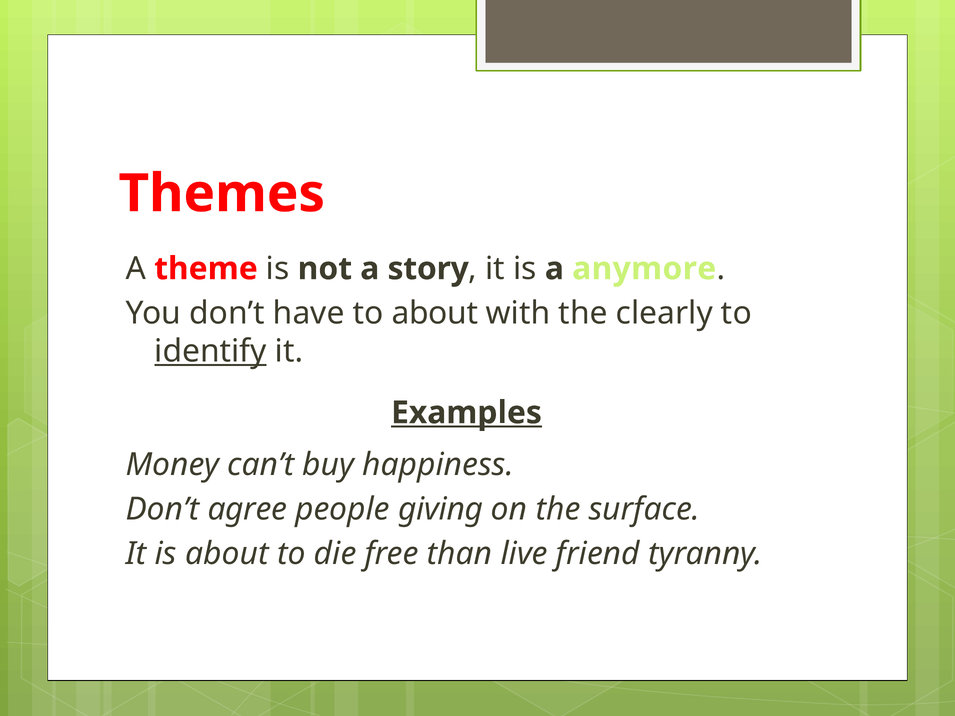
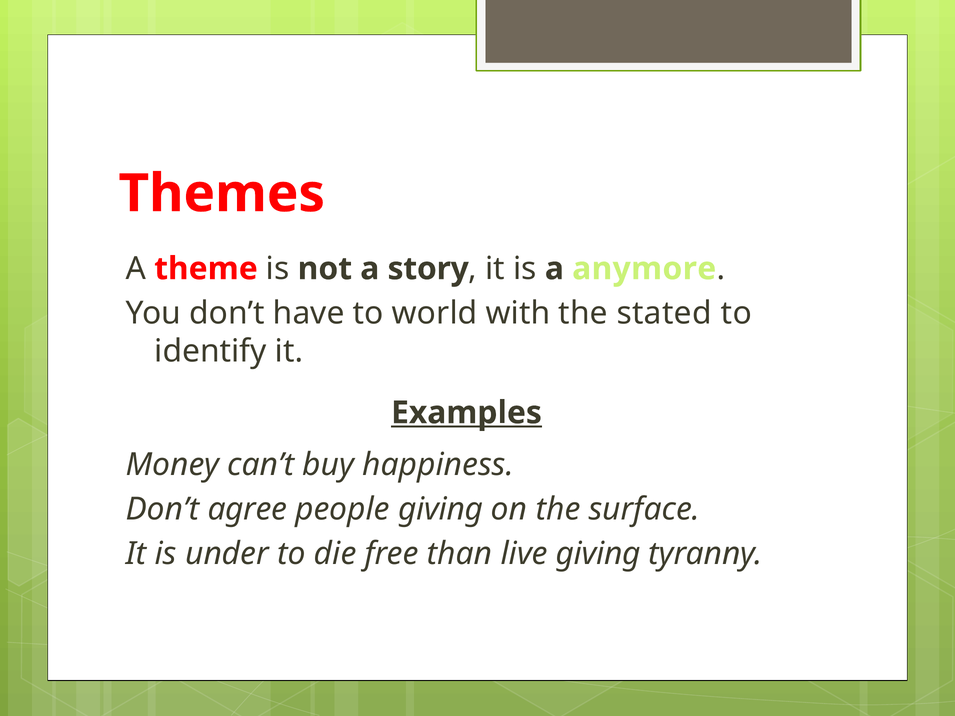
to about: about -> world
clearly: clearly -> stated
identify underline: present -> none
is about: about -> under
live friend: friend -> giving
